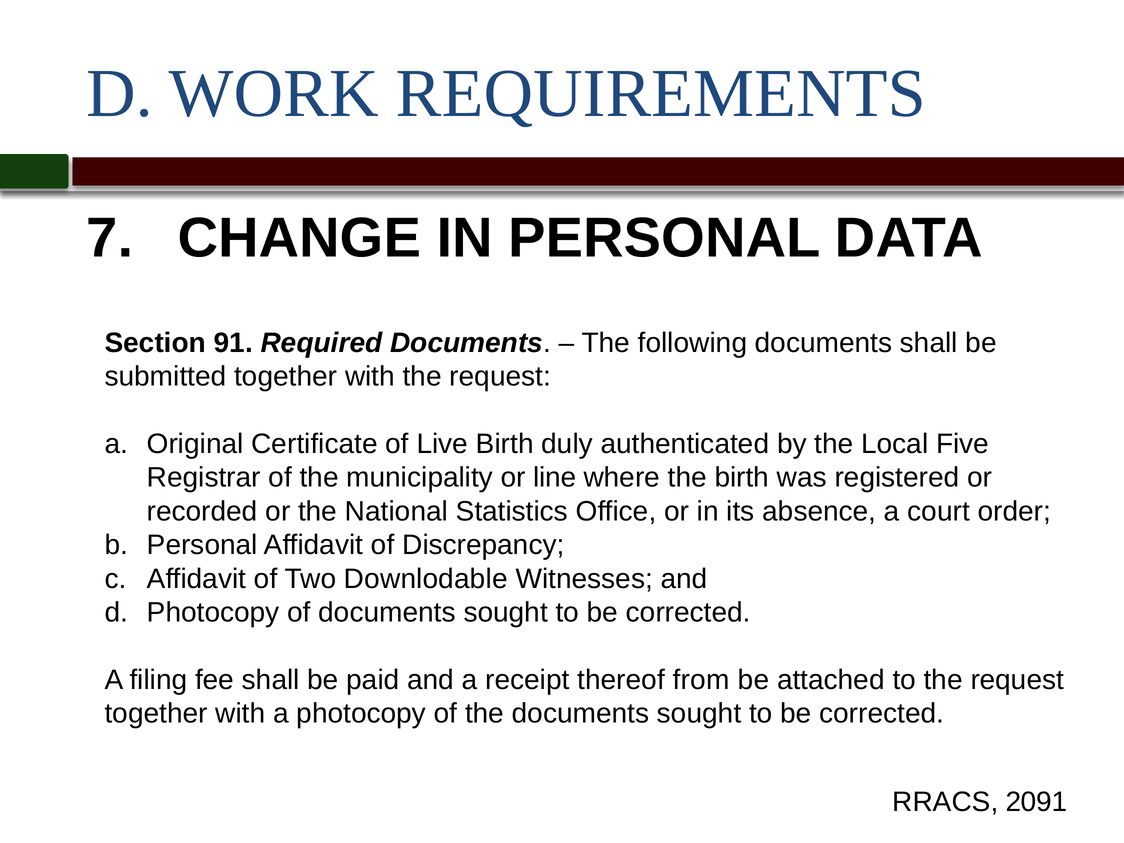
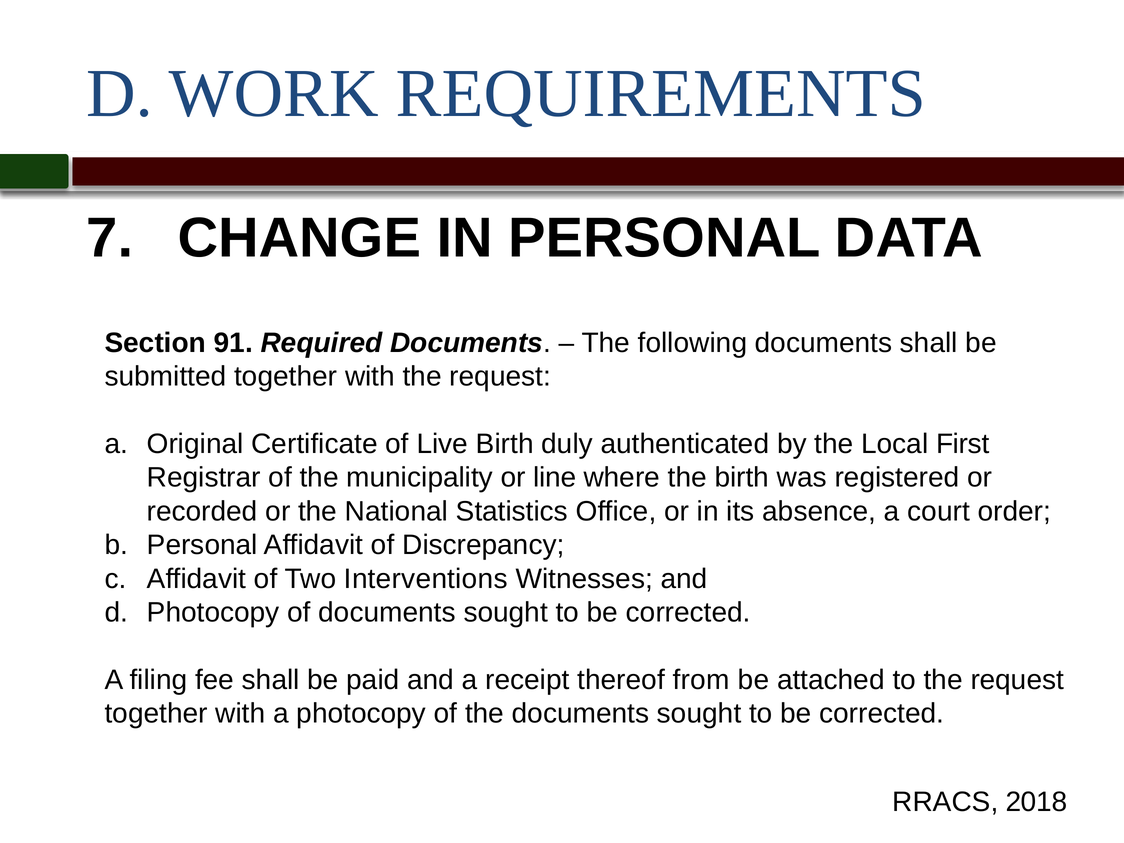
Five: Five -> First
Downlodable: Downlodable -> Interventions
2091: 2091 -> 2018
